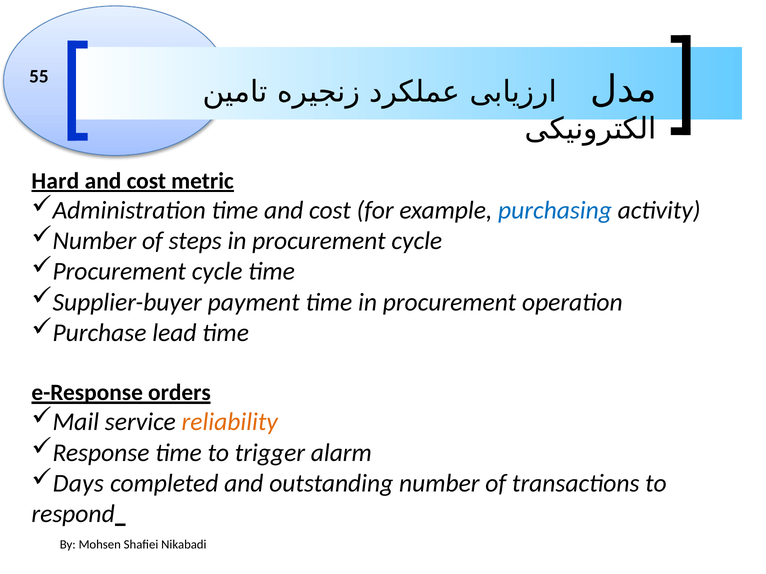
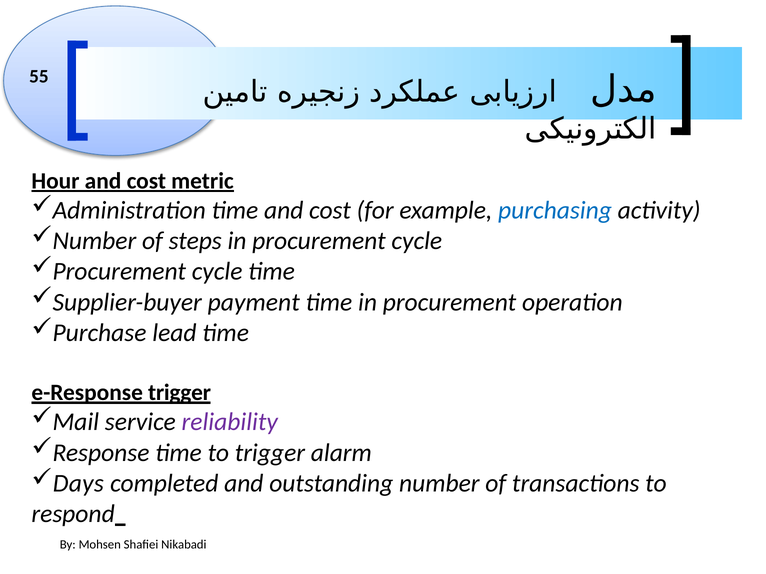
Hard: Hard -> Hour
e-Response orders: orders -> trigger
reliability colour: orange -> purple
